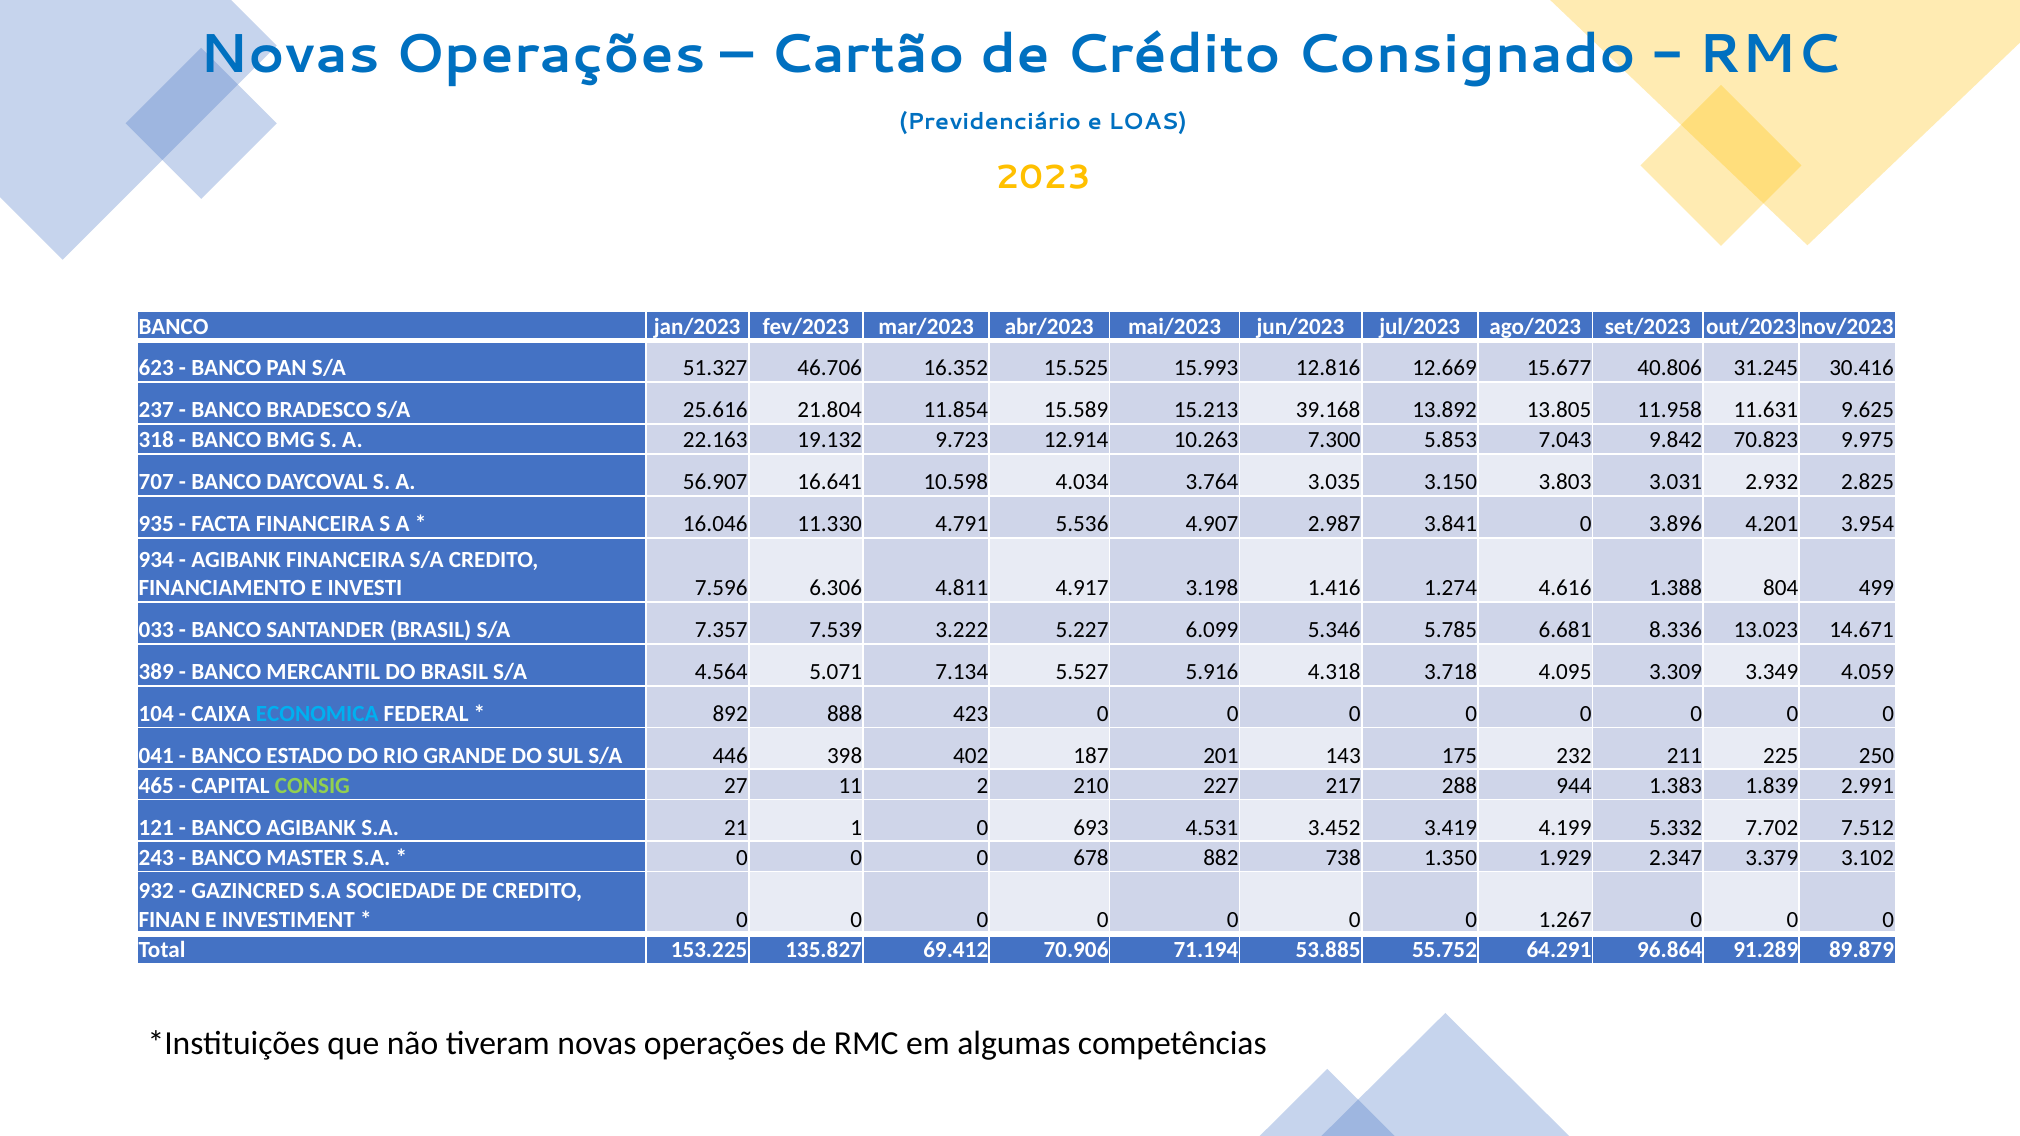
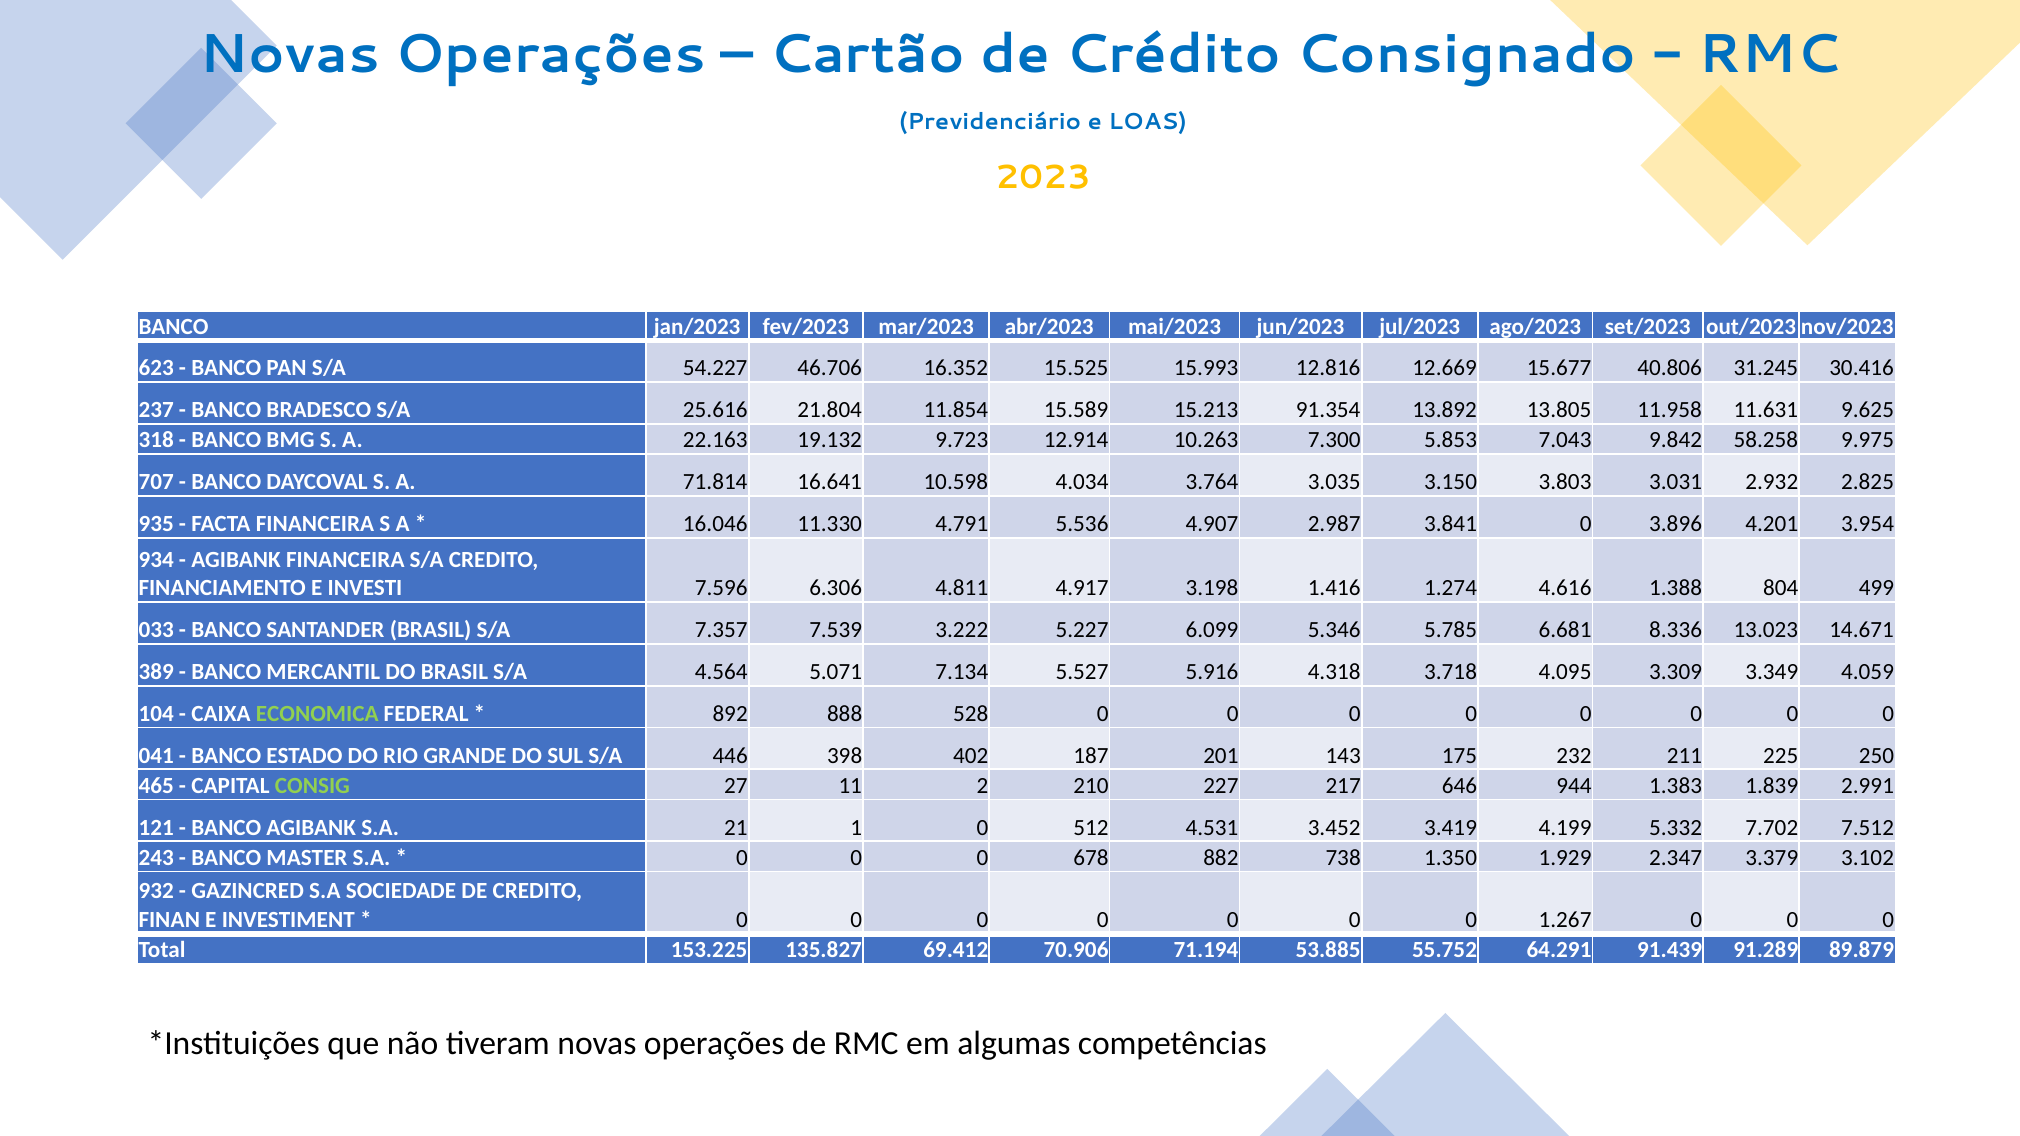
51.327: 51.327 -> 54.227
39.168: 39.168 -> 91.354
70.823: 70.823 -> 58.258
56.907: 56.907 -> 71.814
ECONOMICA colour: light blue -> light green
423: 423 -> 528
288: 288 -> 646
693: 693 -> 512
96.864: 96.864 -> 91.439
